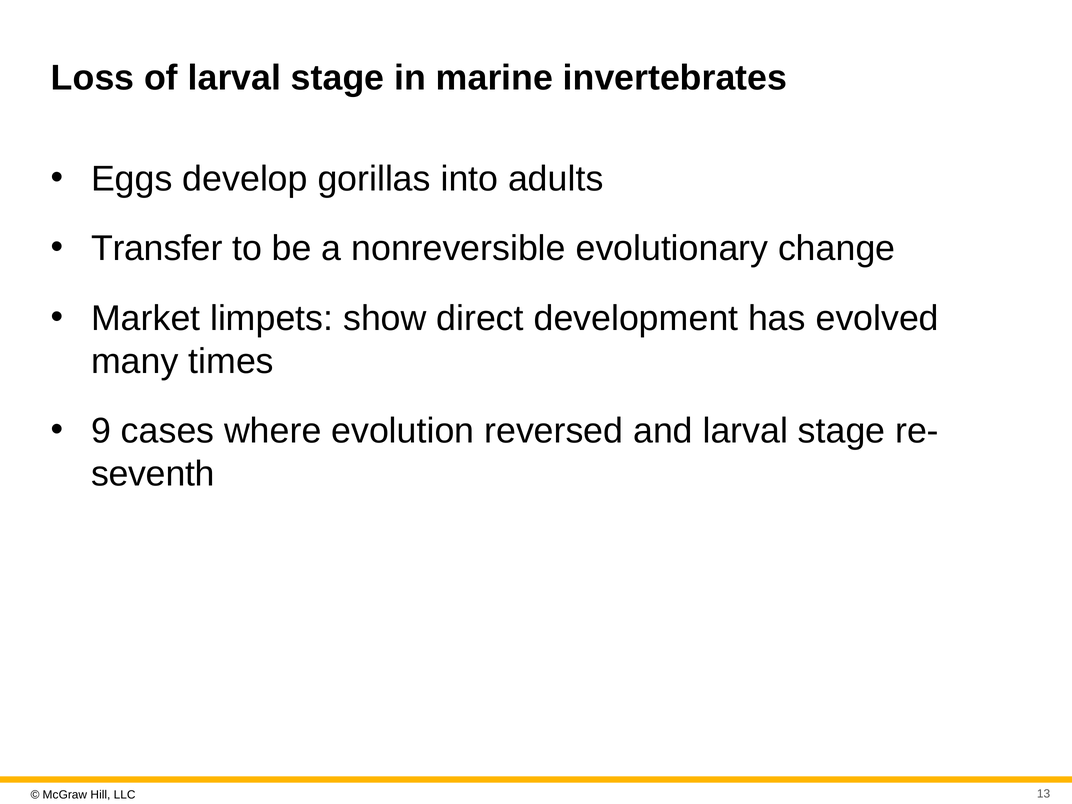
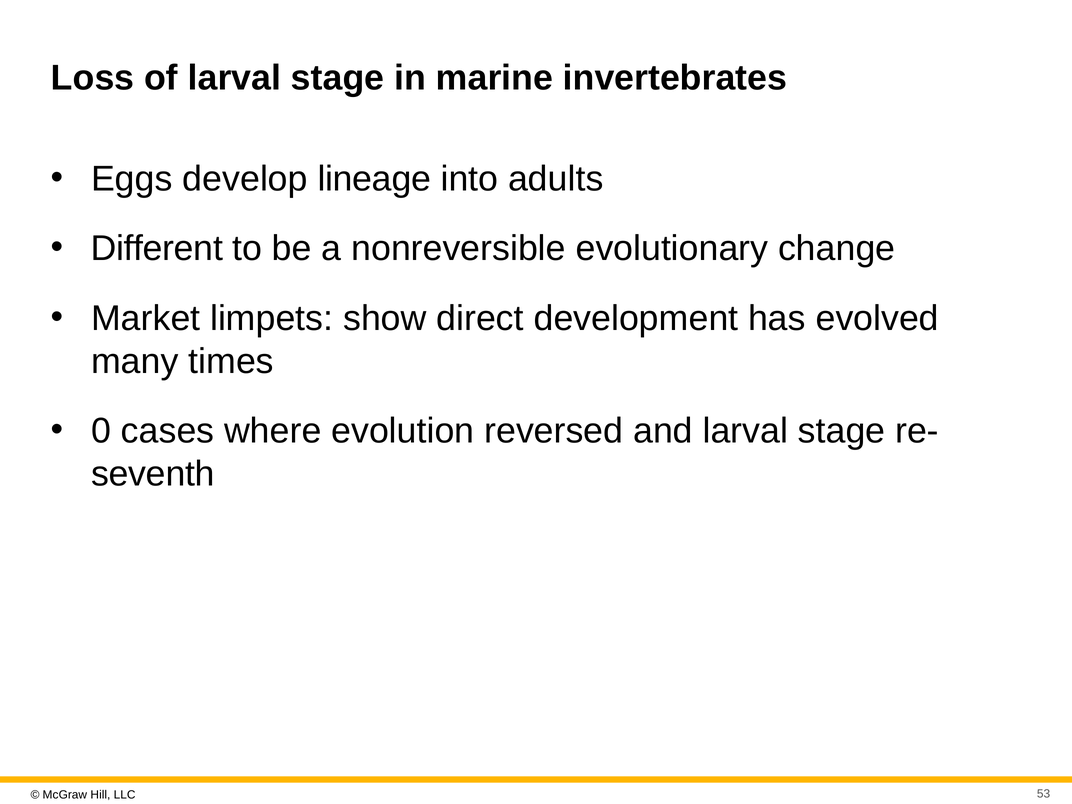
gorillas: gorillas -> lineage
Transfer: Transfer -> Different
9: 9 -> 0
13: 13 -> 53
